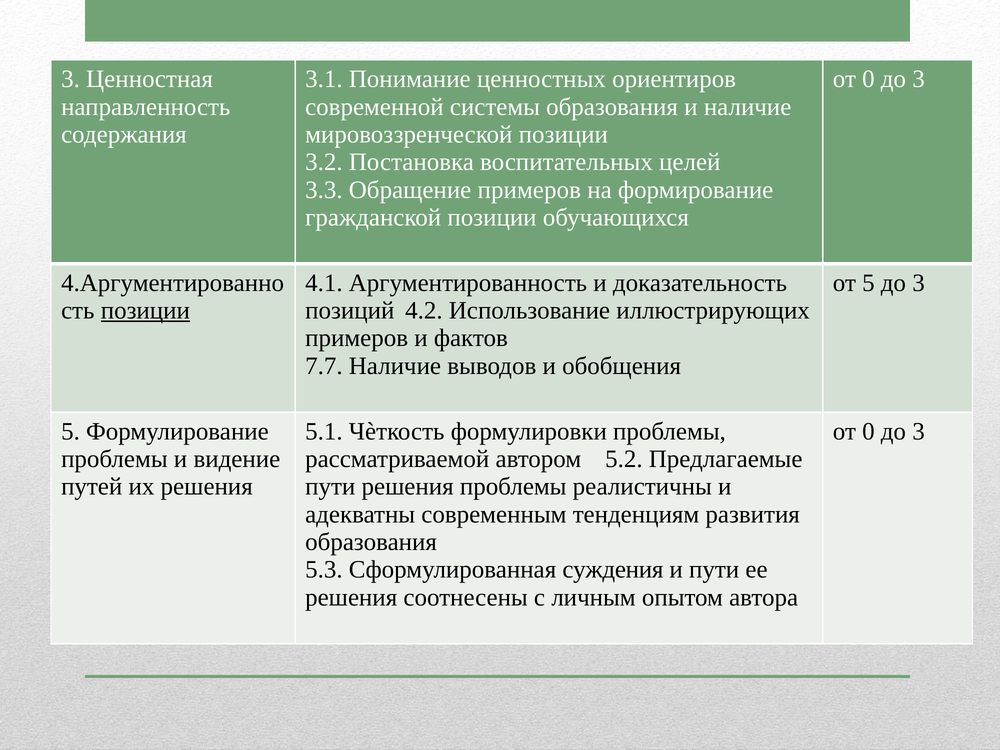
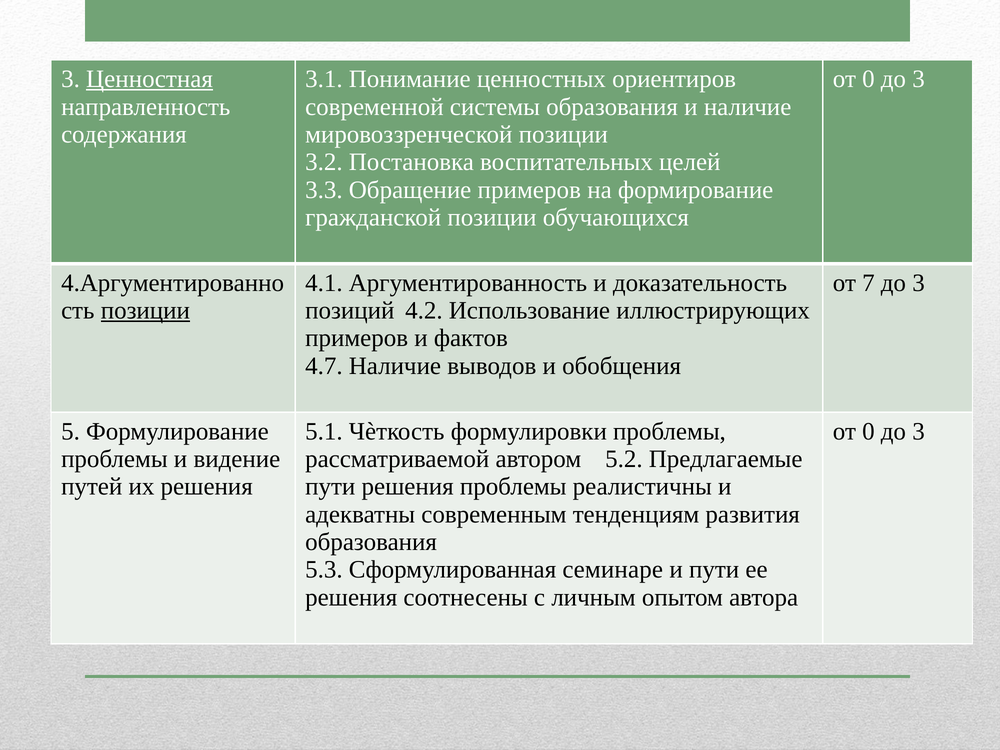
Ценностная underline: none -> present
от 5: 5 -> 7
7.7: 7.7 -> 4.7
суждения: суждения -> семинаре
